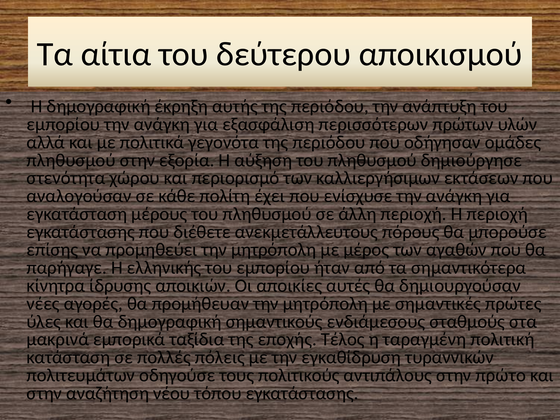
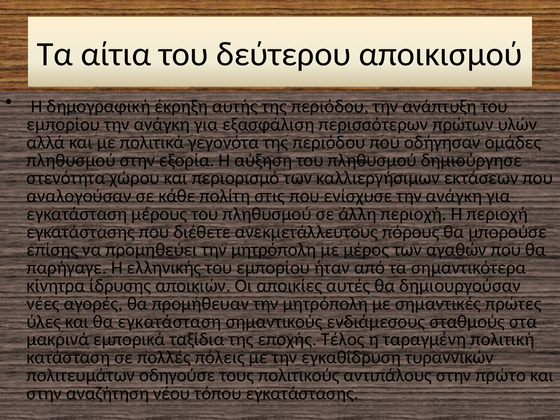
έχει: έχει -> στις
θα δημογραφική: δημογραφική -> εγκατάσταση
